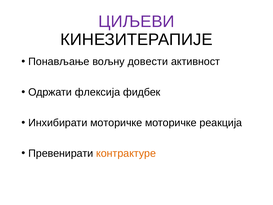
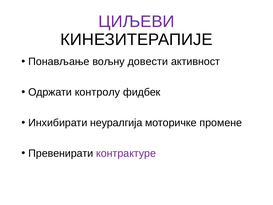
флексија: флексија -> контролу
Инхибирати моторичке: моторичке -> неуралгија
реакција: реакција -> промене
контрактуре colour: orange -> purple
